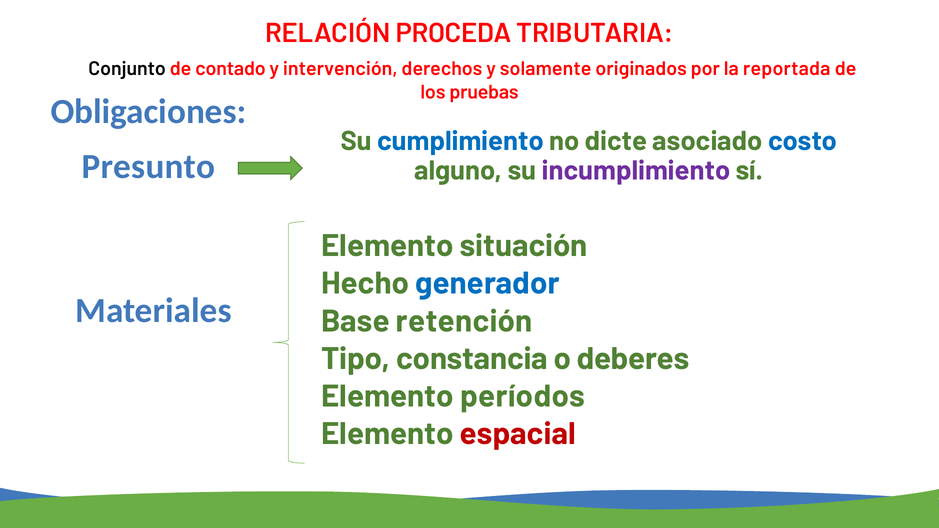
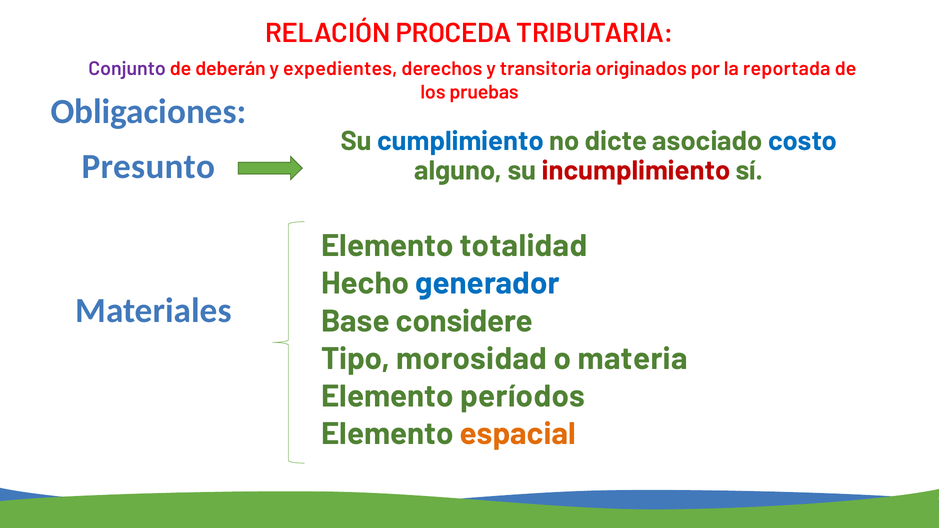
Conjunto colour: black -> purple
contado: contado -> deberán
intervención: intervención -> expedientes
solamente: solamente -> transitoria
incumplimiento colour: purple -> red
situación: situación -> totalidad
retención: retención -> considere
constancia: constancia -> morosidad
deberes: deberes -> materia
espacial colour: red -> orange
